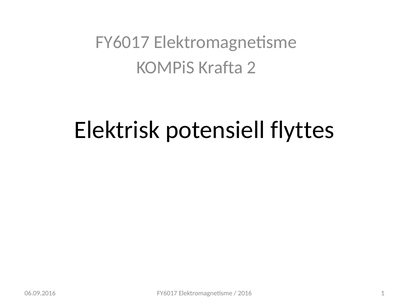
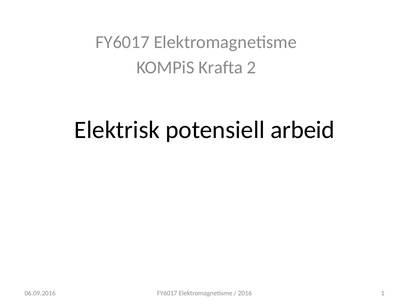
flyttes: flyttes -> arbeid
